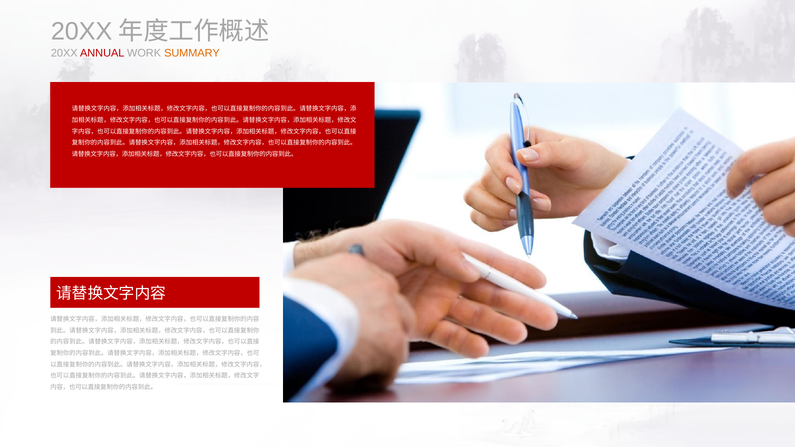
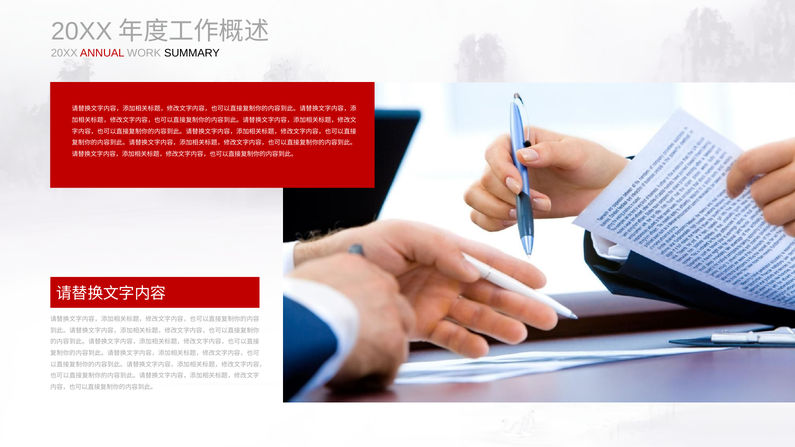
SUMMARY colour: orange -> black
